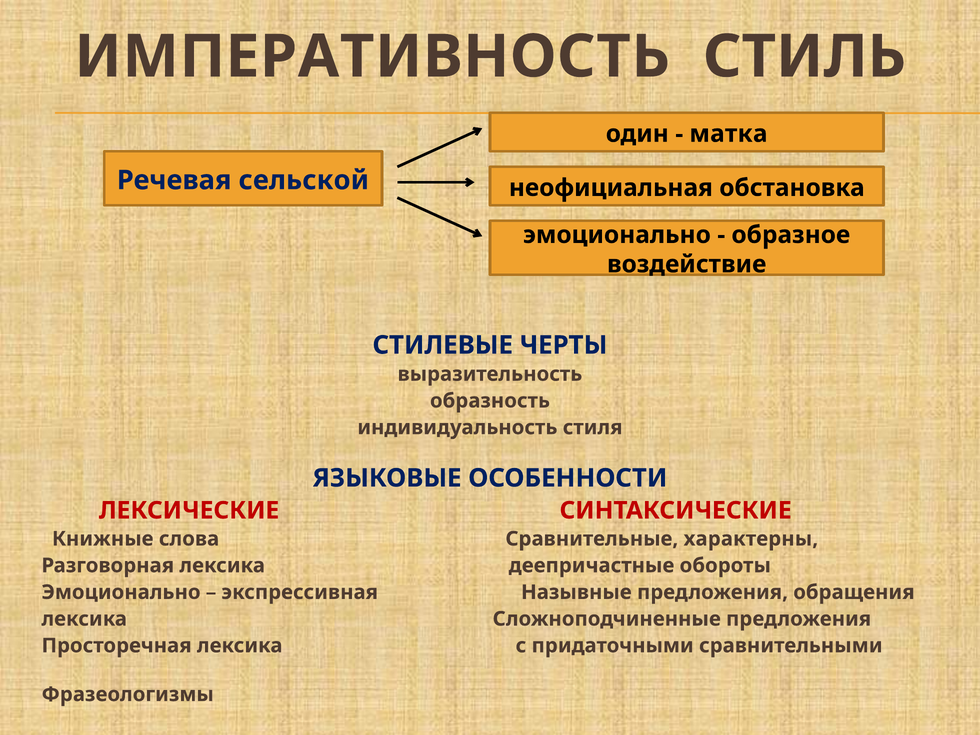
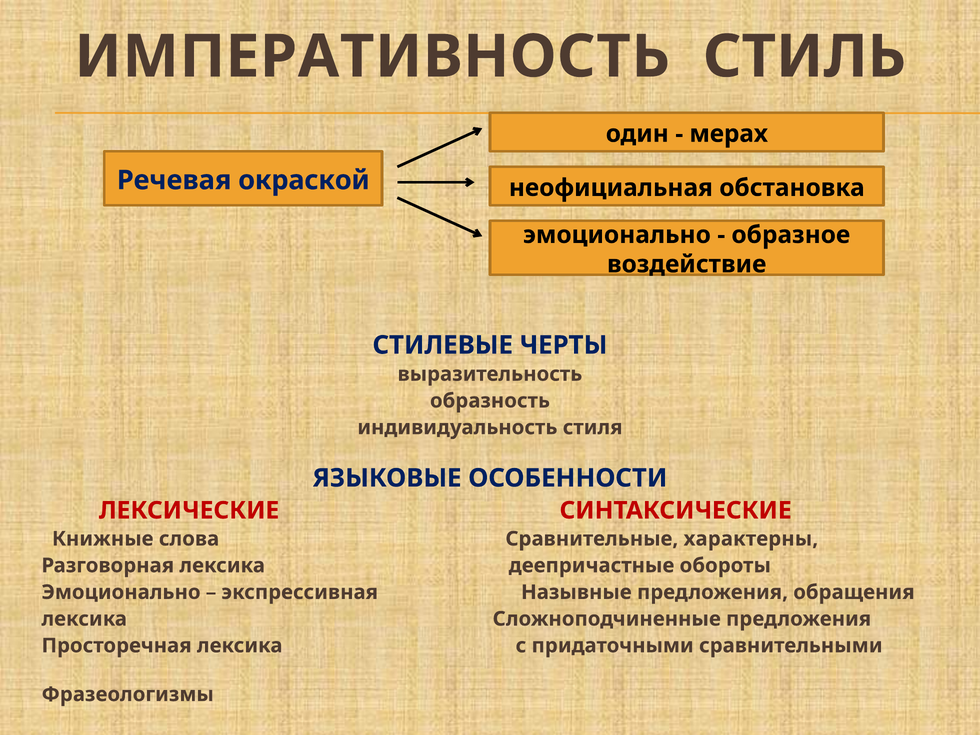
матка: матка -> мерах
сельской: сельской -> окраской
